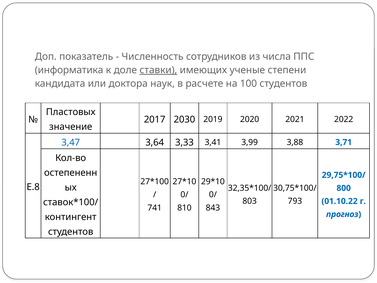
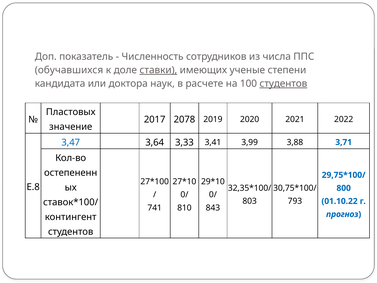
информатика: информатика -> обучавшихся
студентов at (283, 84) underline: none -> present
2030: 2030 -> 2078
